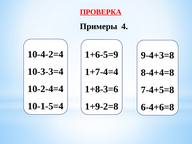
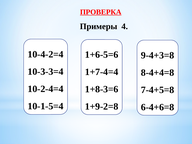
1+6-5=9: 1+6-5=9 -> 1+6-5=6
